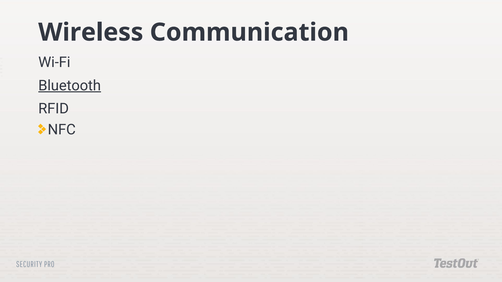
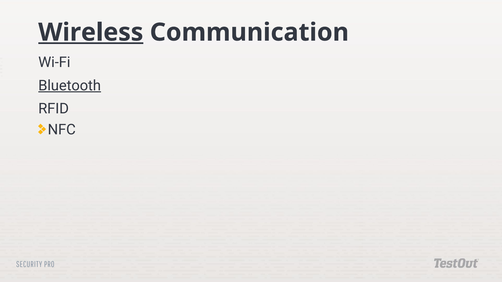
Wireless underline: none -> present
